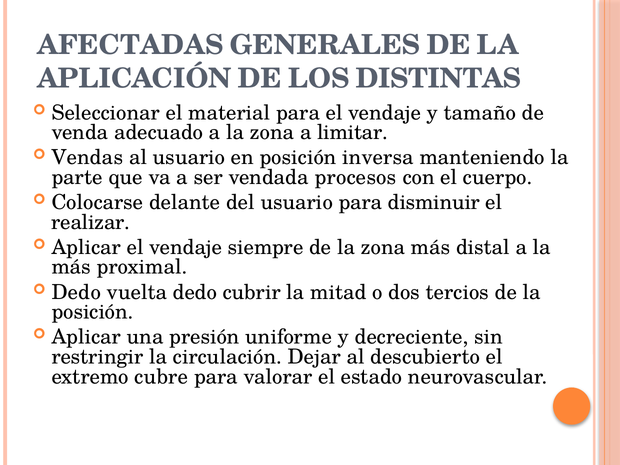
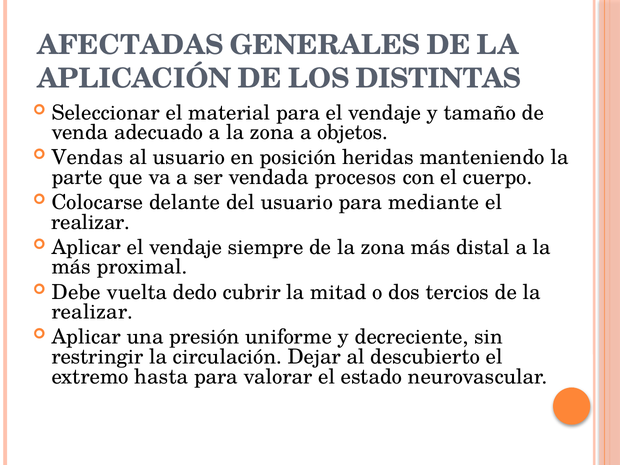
limitar: limitar -> objetos
inversa: inversa -> heridas
disminuir: disminuir -> mediante
Dedo at (76, 292): Dedo -> Debe
posición at (92, 312): posición -> realizar
cubre: cubre -> hasta
